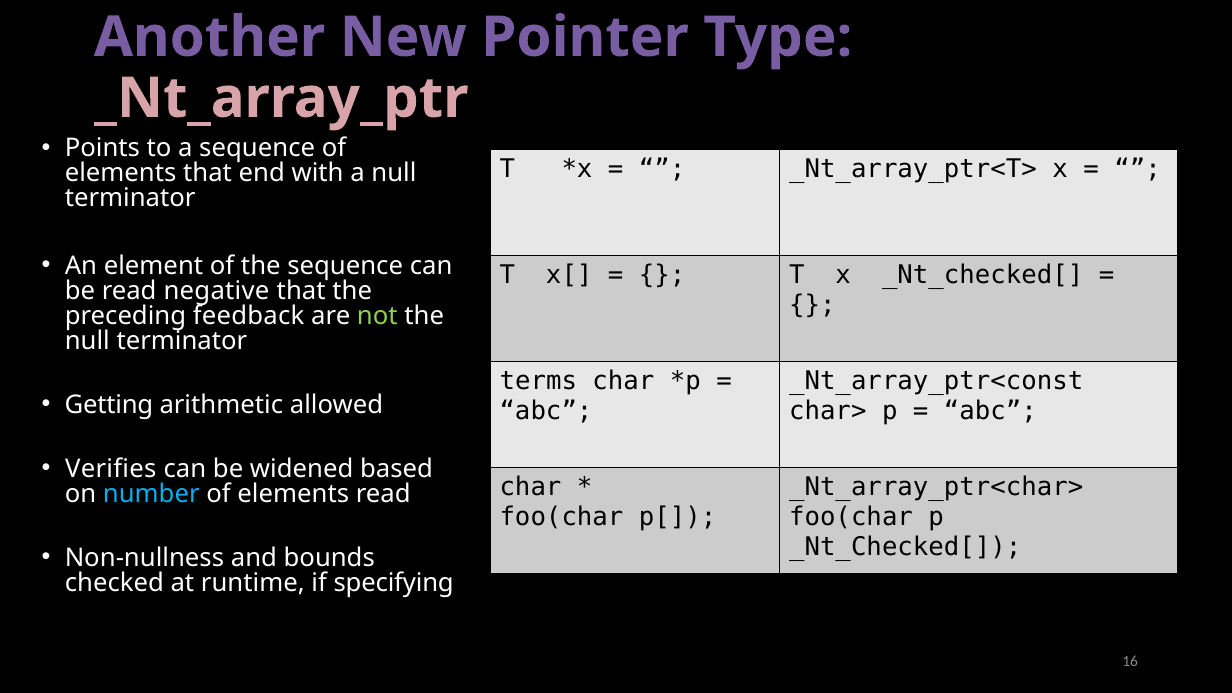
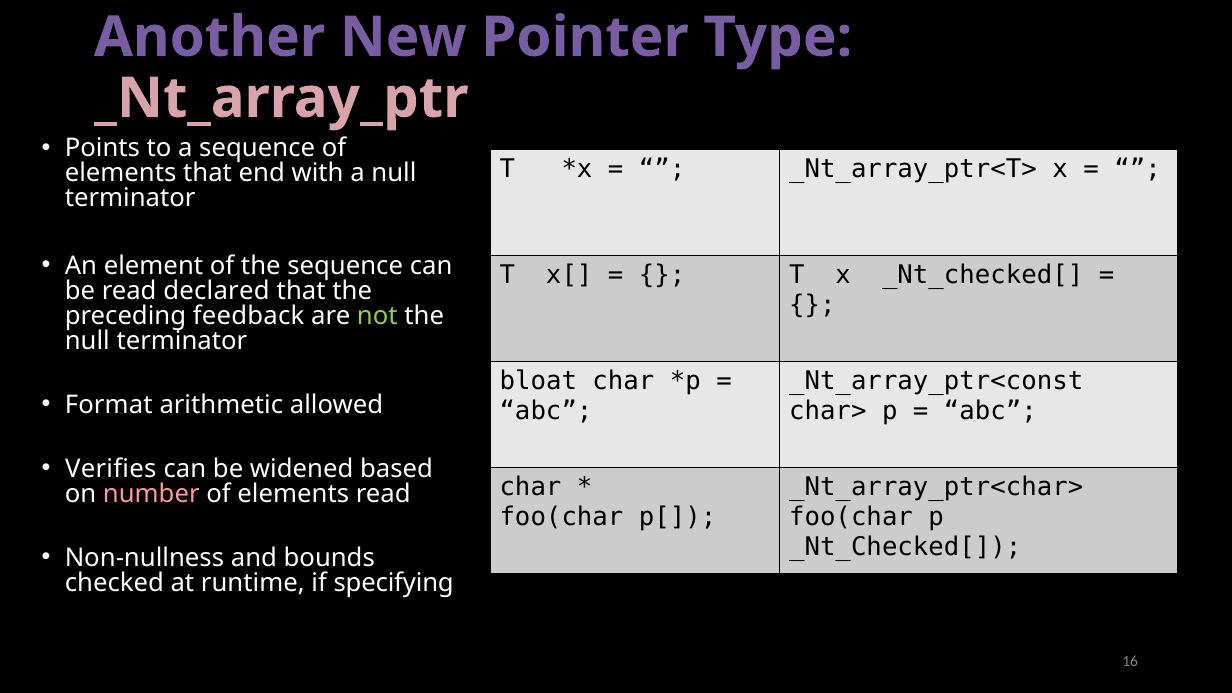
negative: negative -> declared
terms: terms -> bloat
Getting: Getting -> Format
number colour: light blue -> pink
